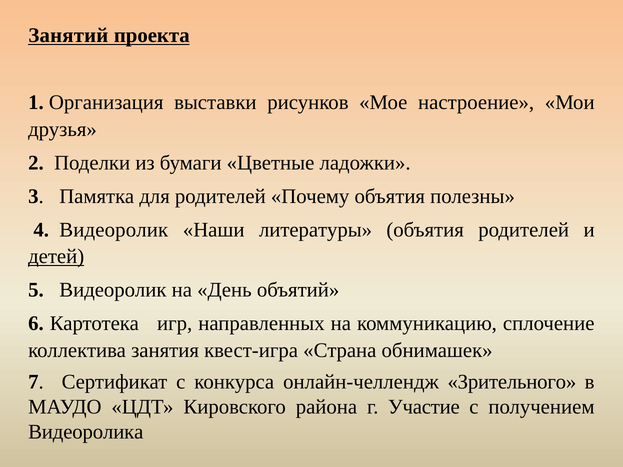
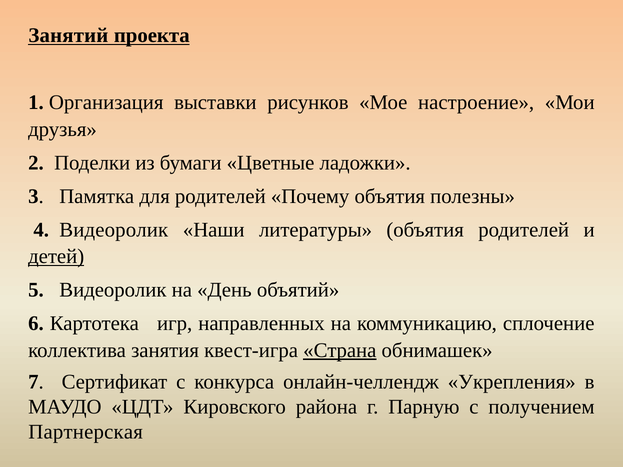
Страна underline: none -> present
Зрительного: Зрительного -> Укрепления
Участие: Участие -> Парную
Видеоролика: Видеоролика -> Партнерская
